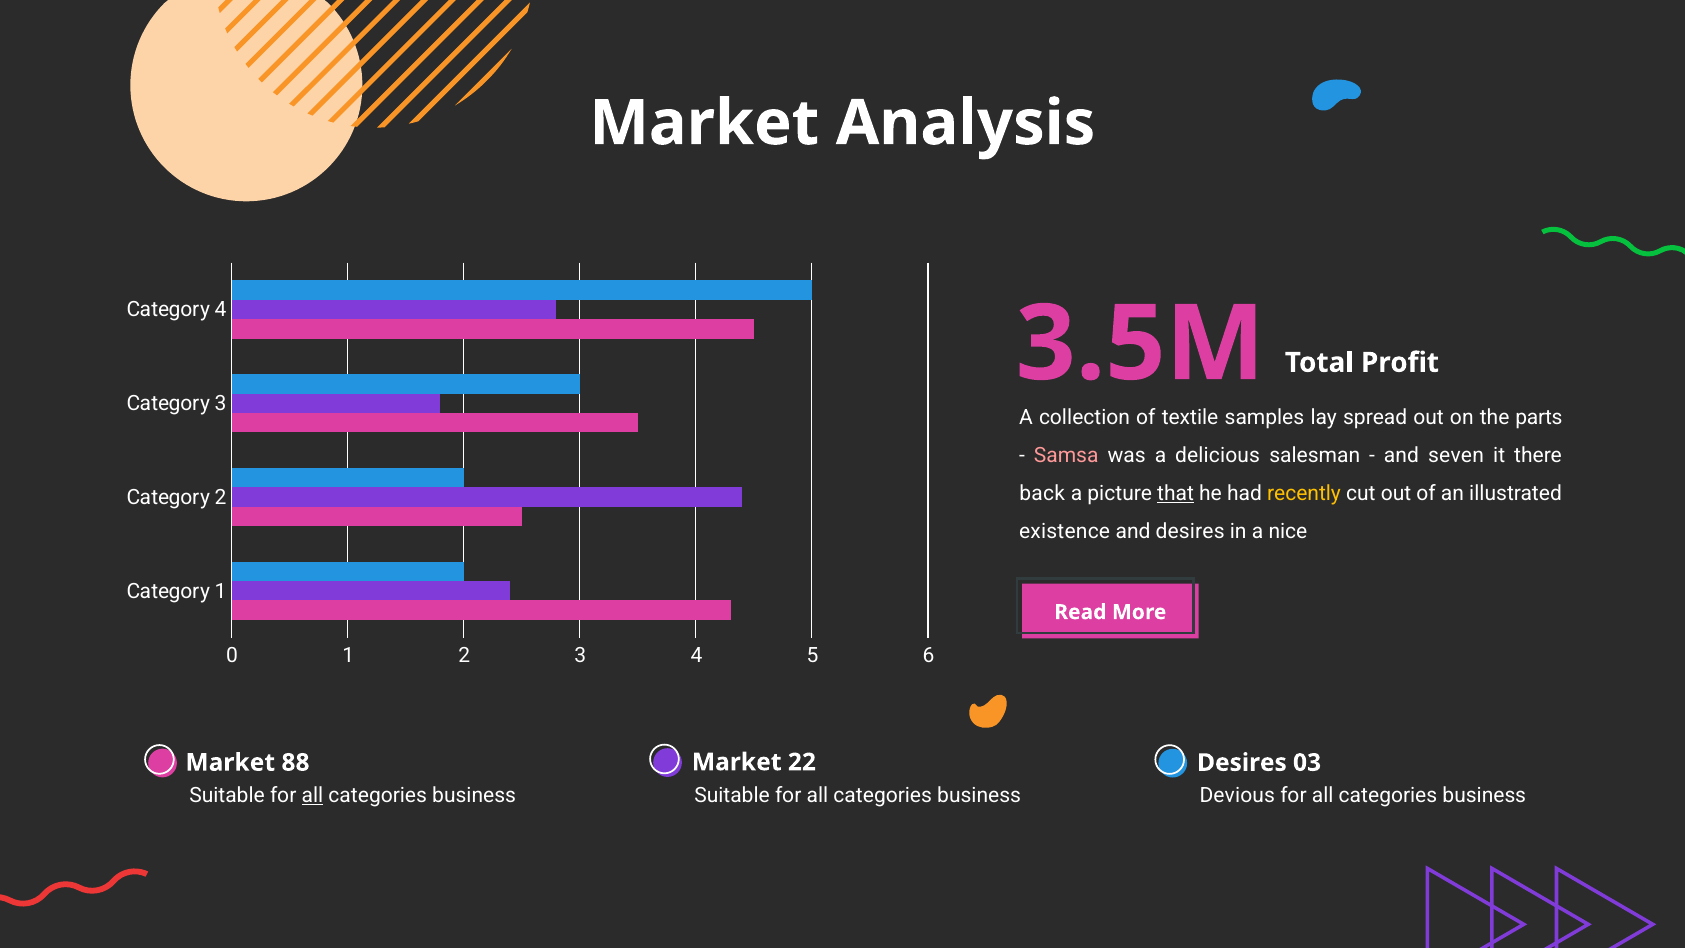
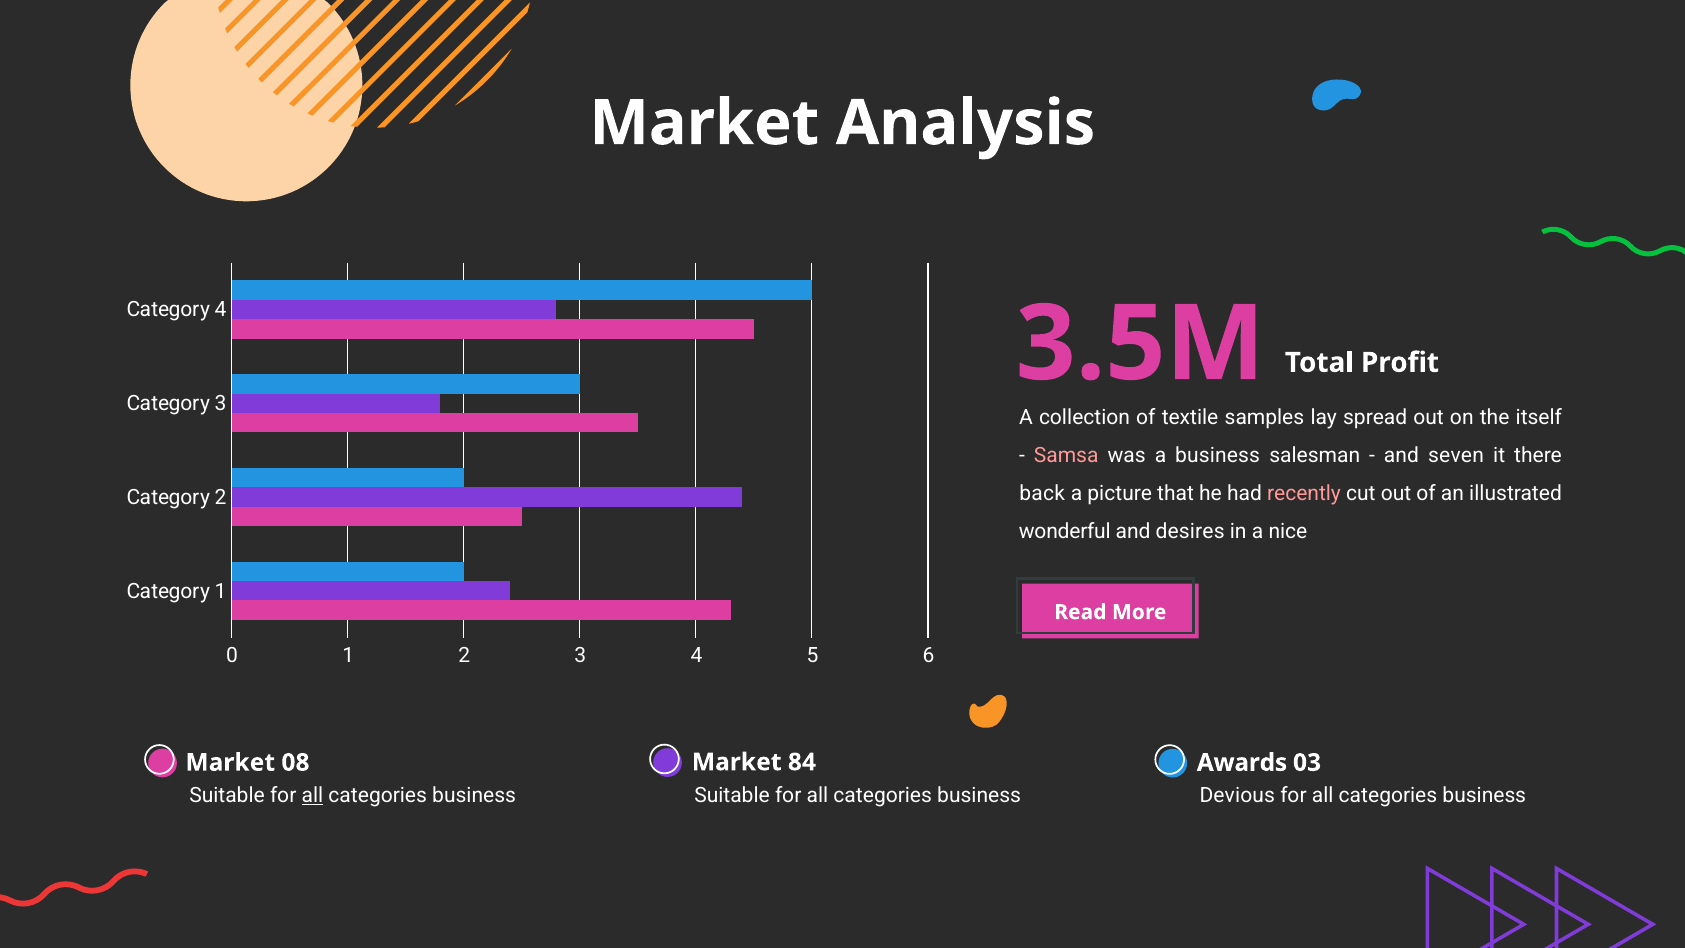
parts: parts -> itself
a delicious: delicious -> business
that underline: present -> none
recently colour: yellow -> pink
existence: existence -> wonderful
22: 22 -> 84
88: 88 -> 08
Desires at (1242, 762): Desires -> Awards
